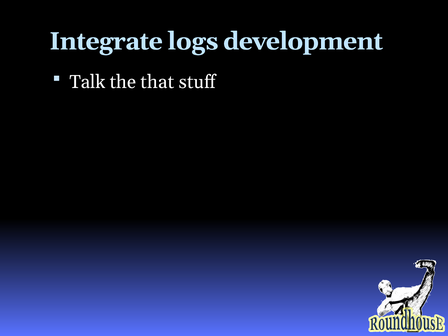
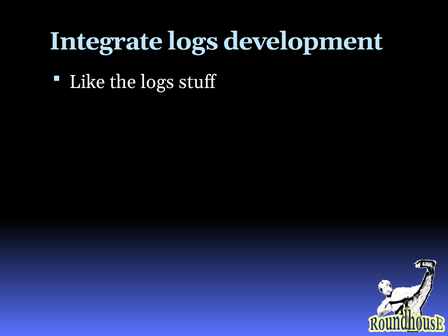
Talk: Talk -> Like
the that: that -> logs
